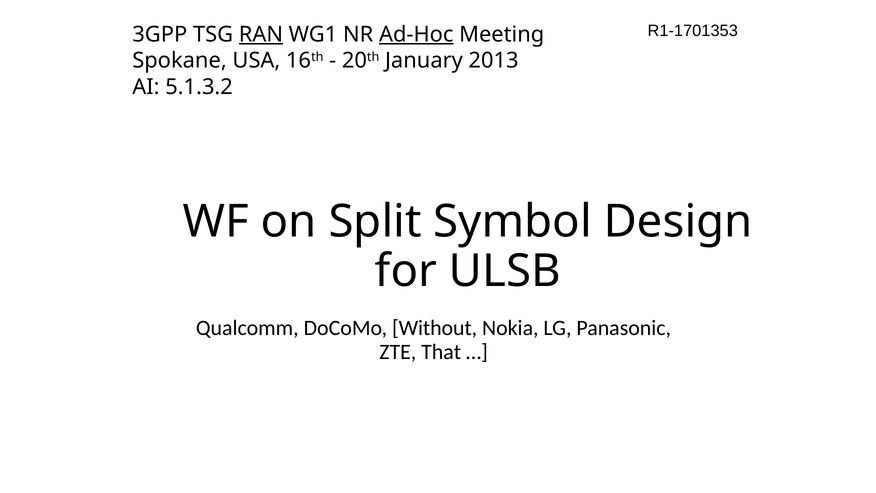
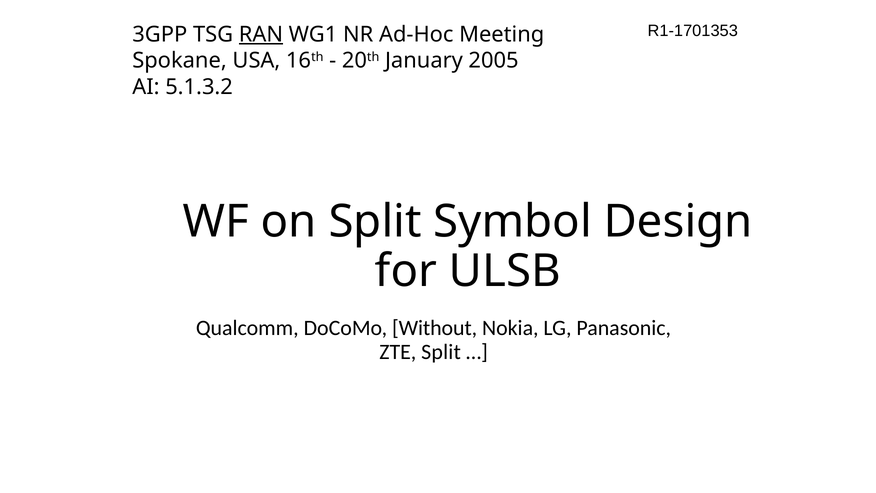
Ad-Hoc underline: present -> none
2013: 2013 -> 2005
ZTE That: That -> Split
